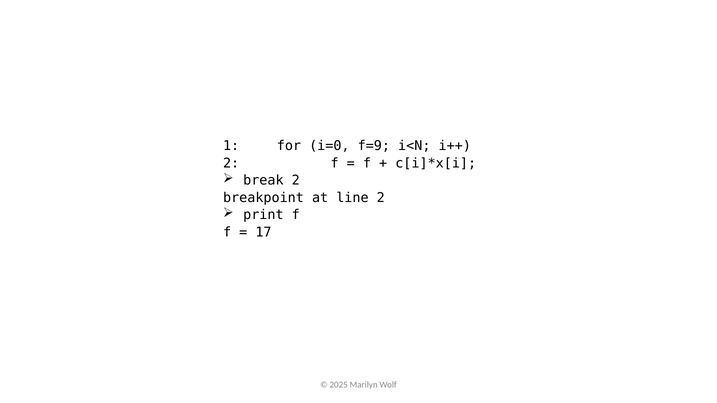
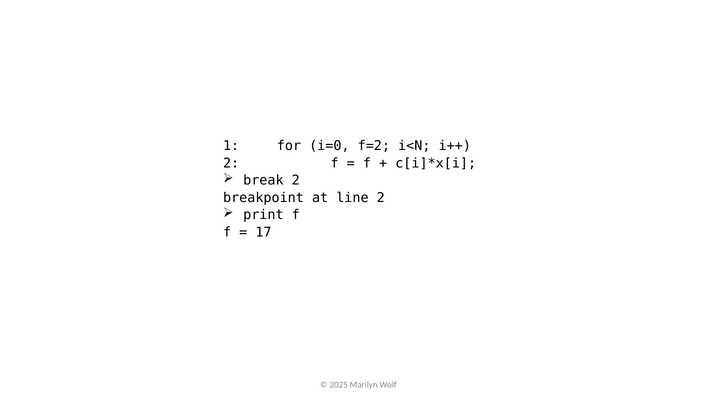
f=9: f=9 -> f=2
